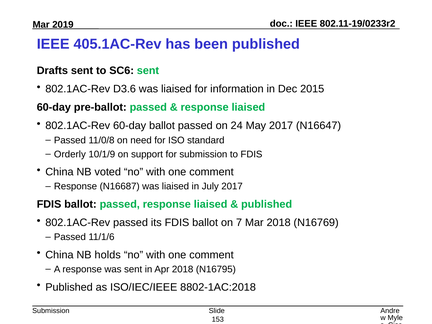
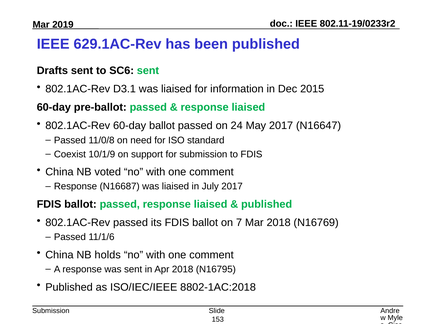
405.1AC-Rev: 405.1AC-Rev -> 629.1AC-Rev
D3.6: D3.6 -> D3.1
Orderly: Orderly -> Coexist
